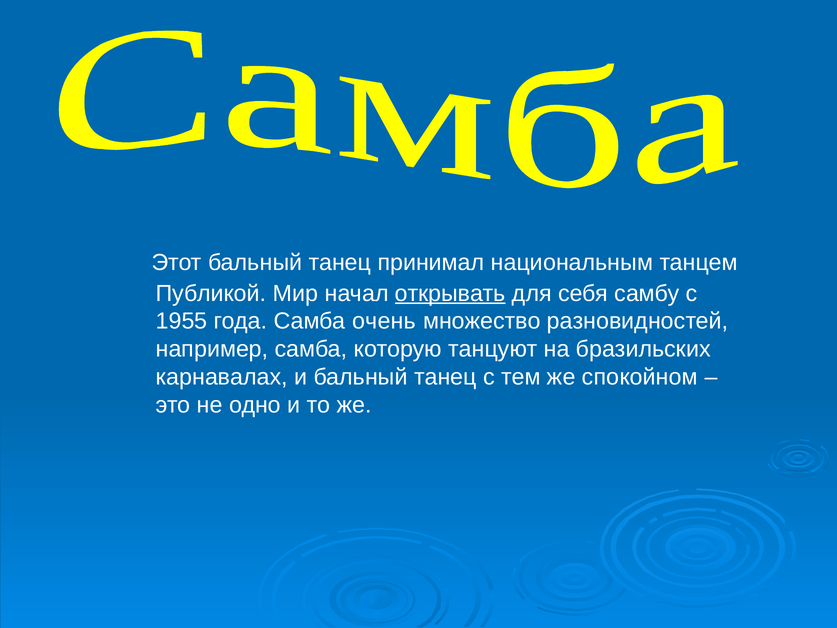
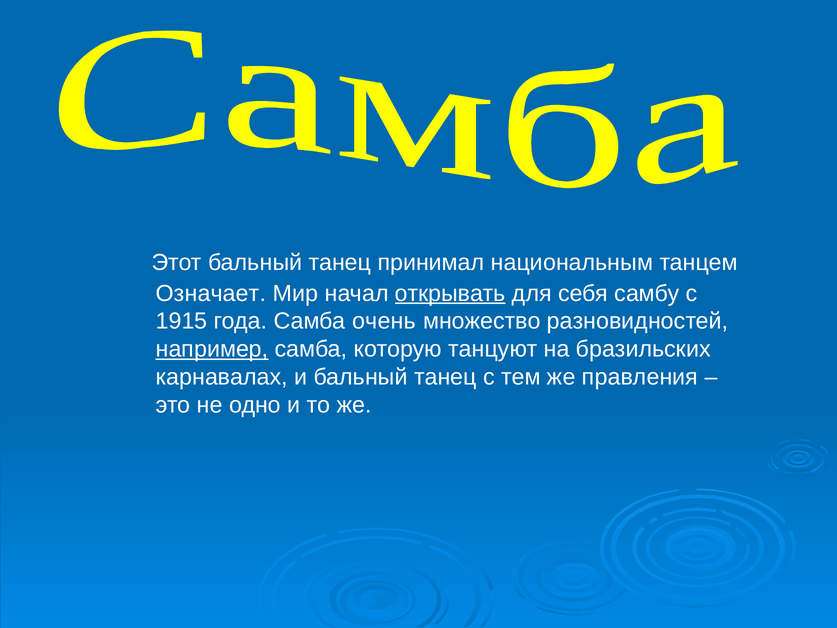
Публикой: Публикой -> Означает
1955: 1955 -> 1915
например underline: none -> present
спокойном: спокойном -> правления
